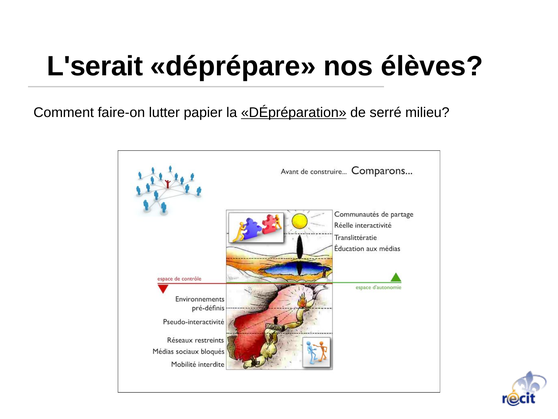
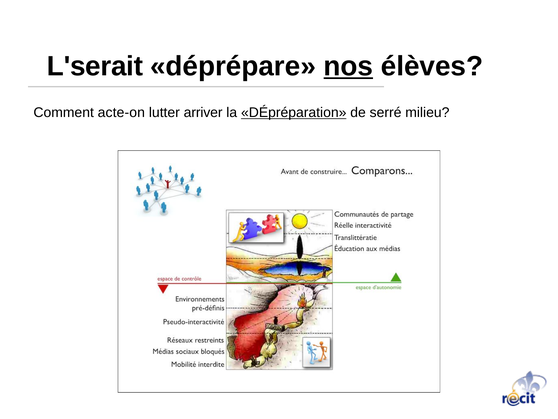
nos underline: none -> present
faire-on: faire-on -> acte-on
papier: papier -> arriver
